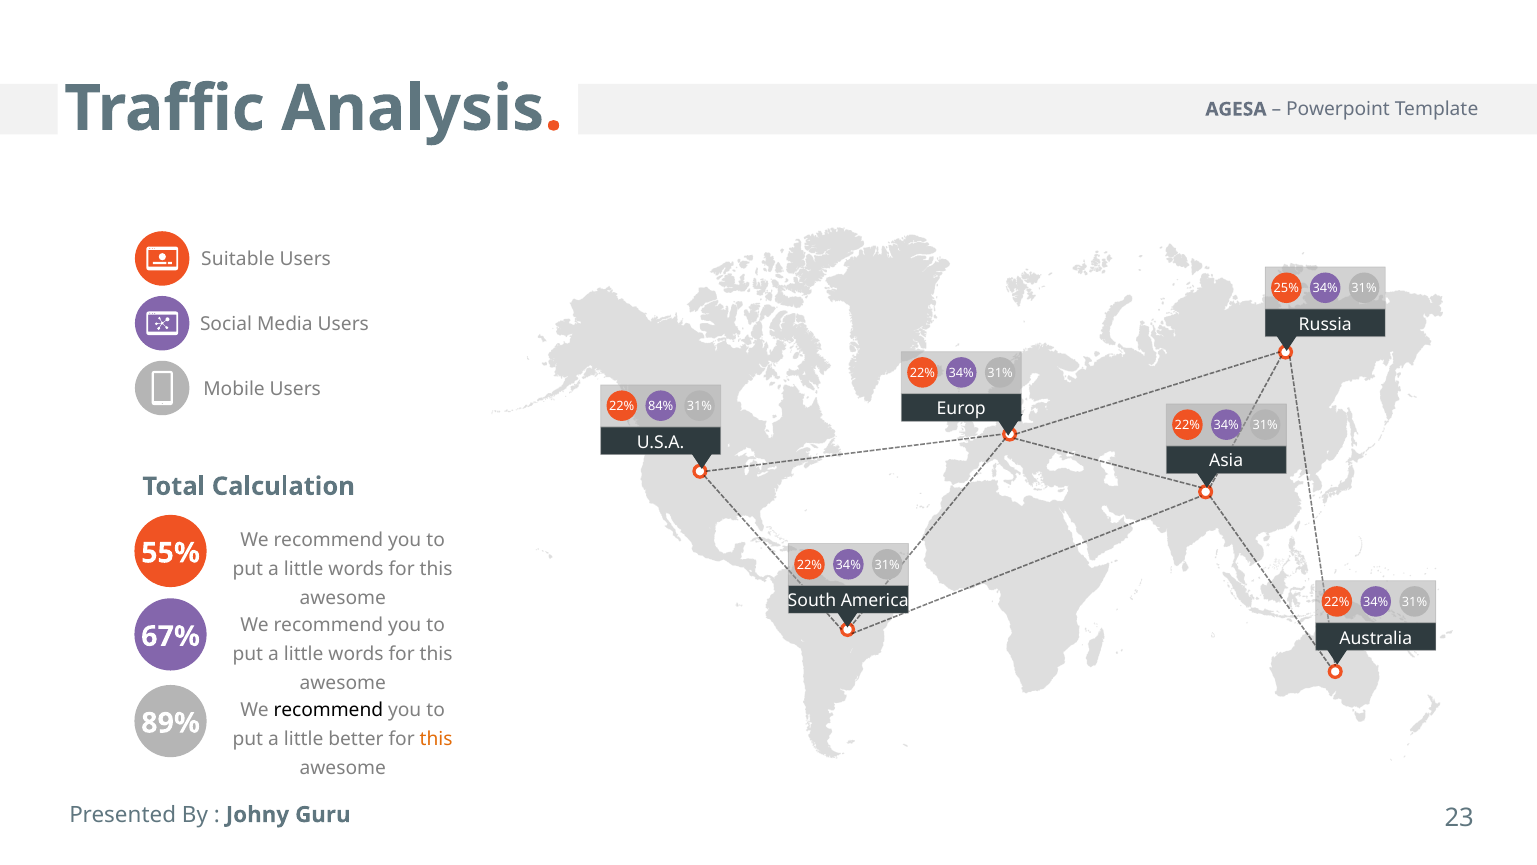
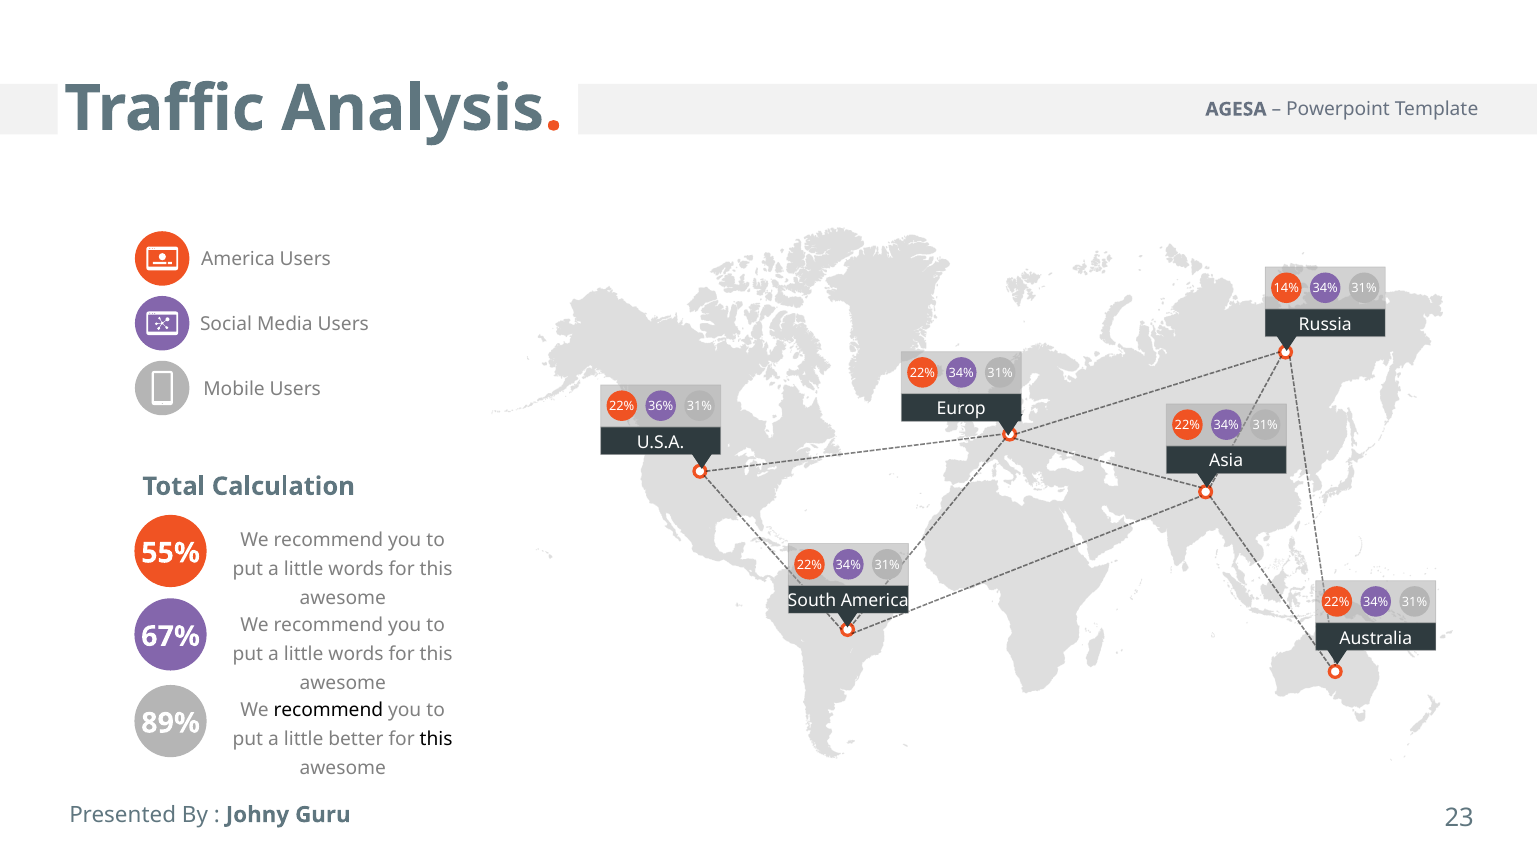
Suitable at (238, 259): Suitable -> America
25%: 25% -> 14%
84%: 84% -> 36%
this at (436, 739) colour: orange -> black
